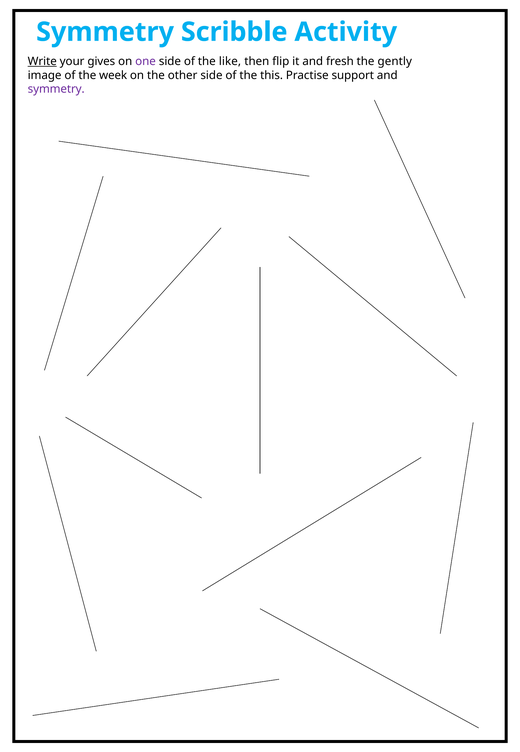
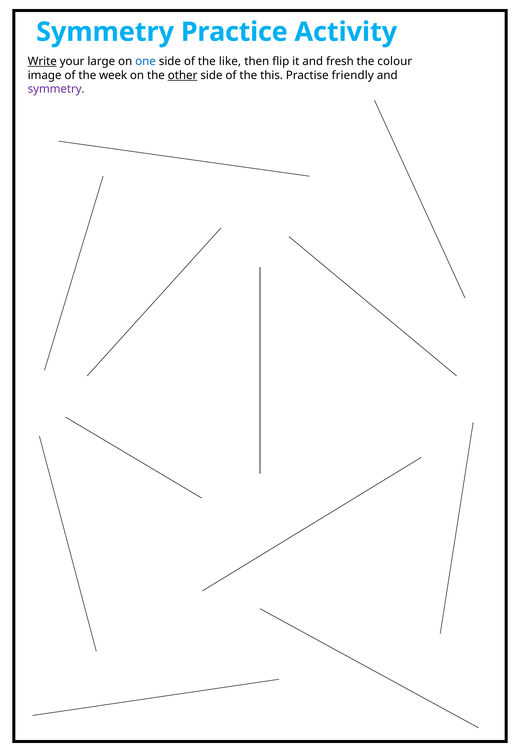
Scribble: Scribble -> Practice
gives: gives -> large
one colour: purple -> blue
gently: gently -> colour
other underline: none -> present
support: support -> friendly
